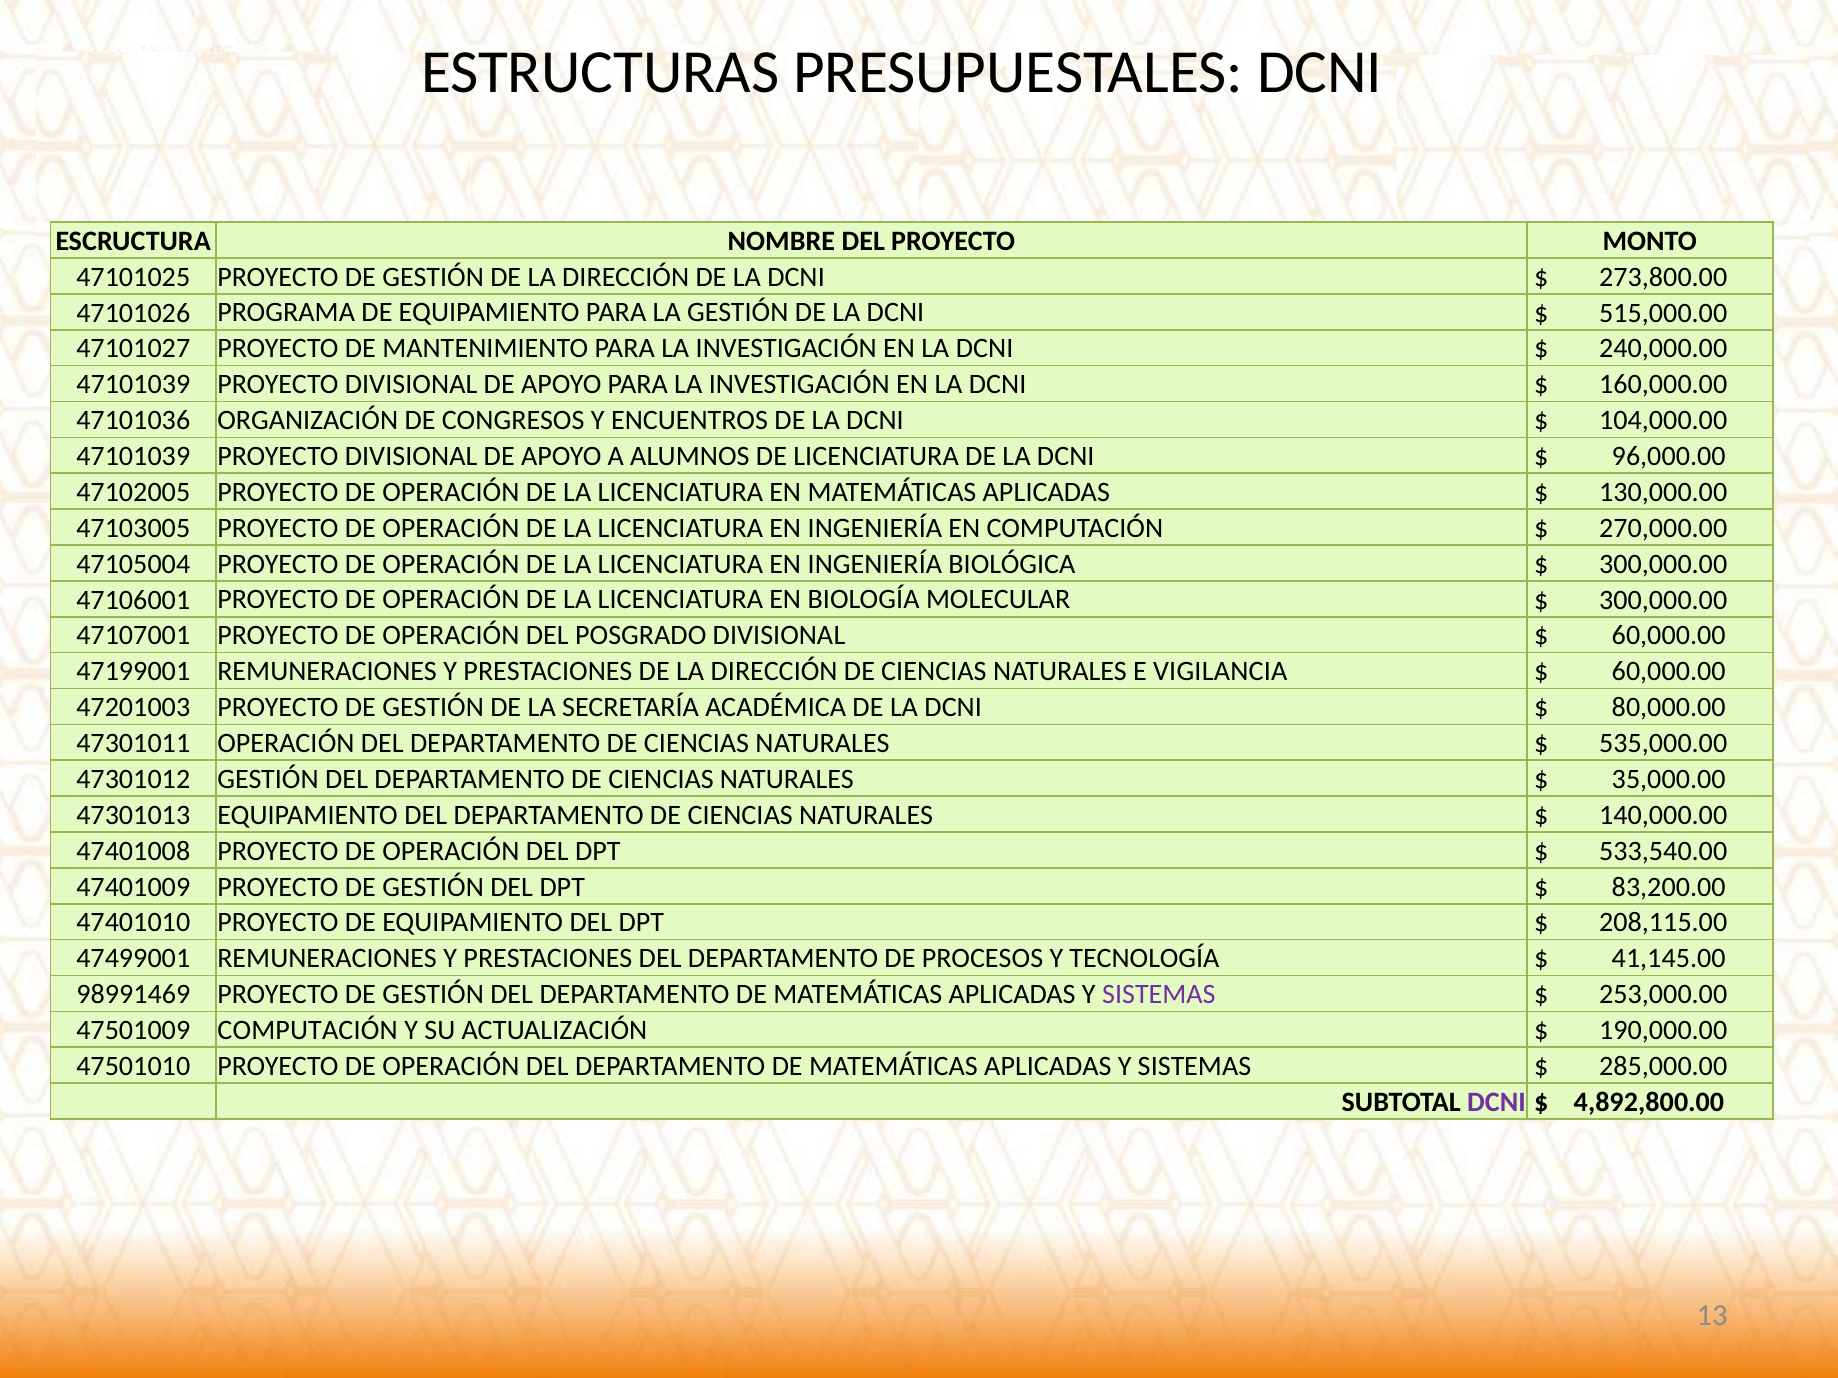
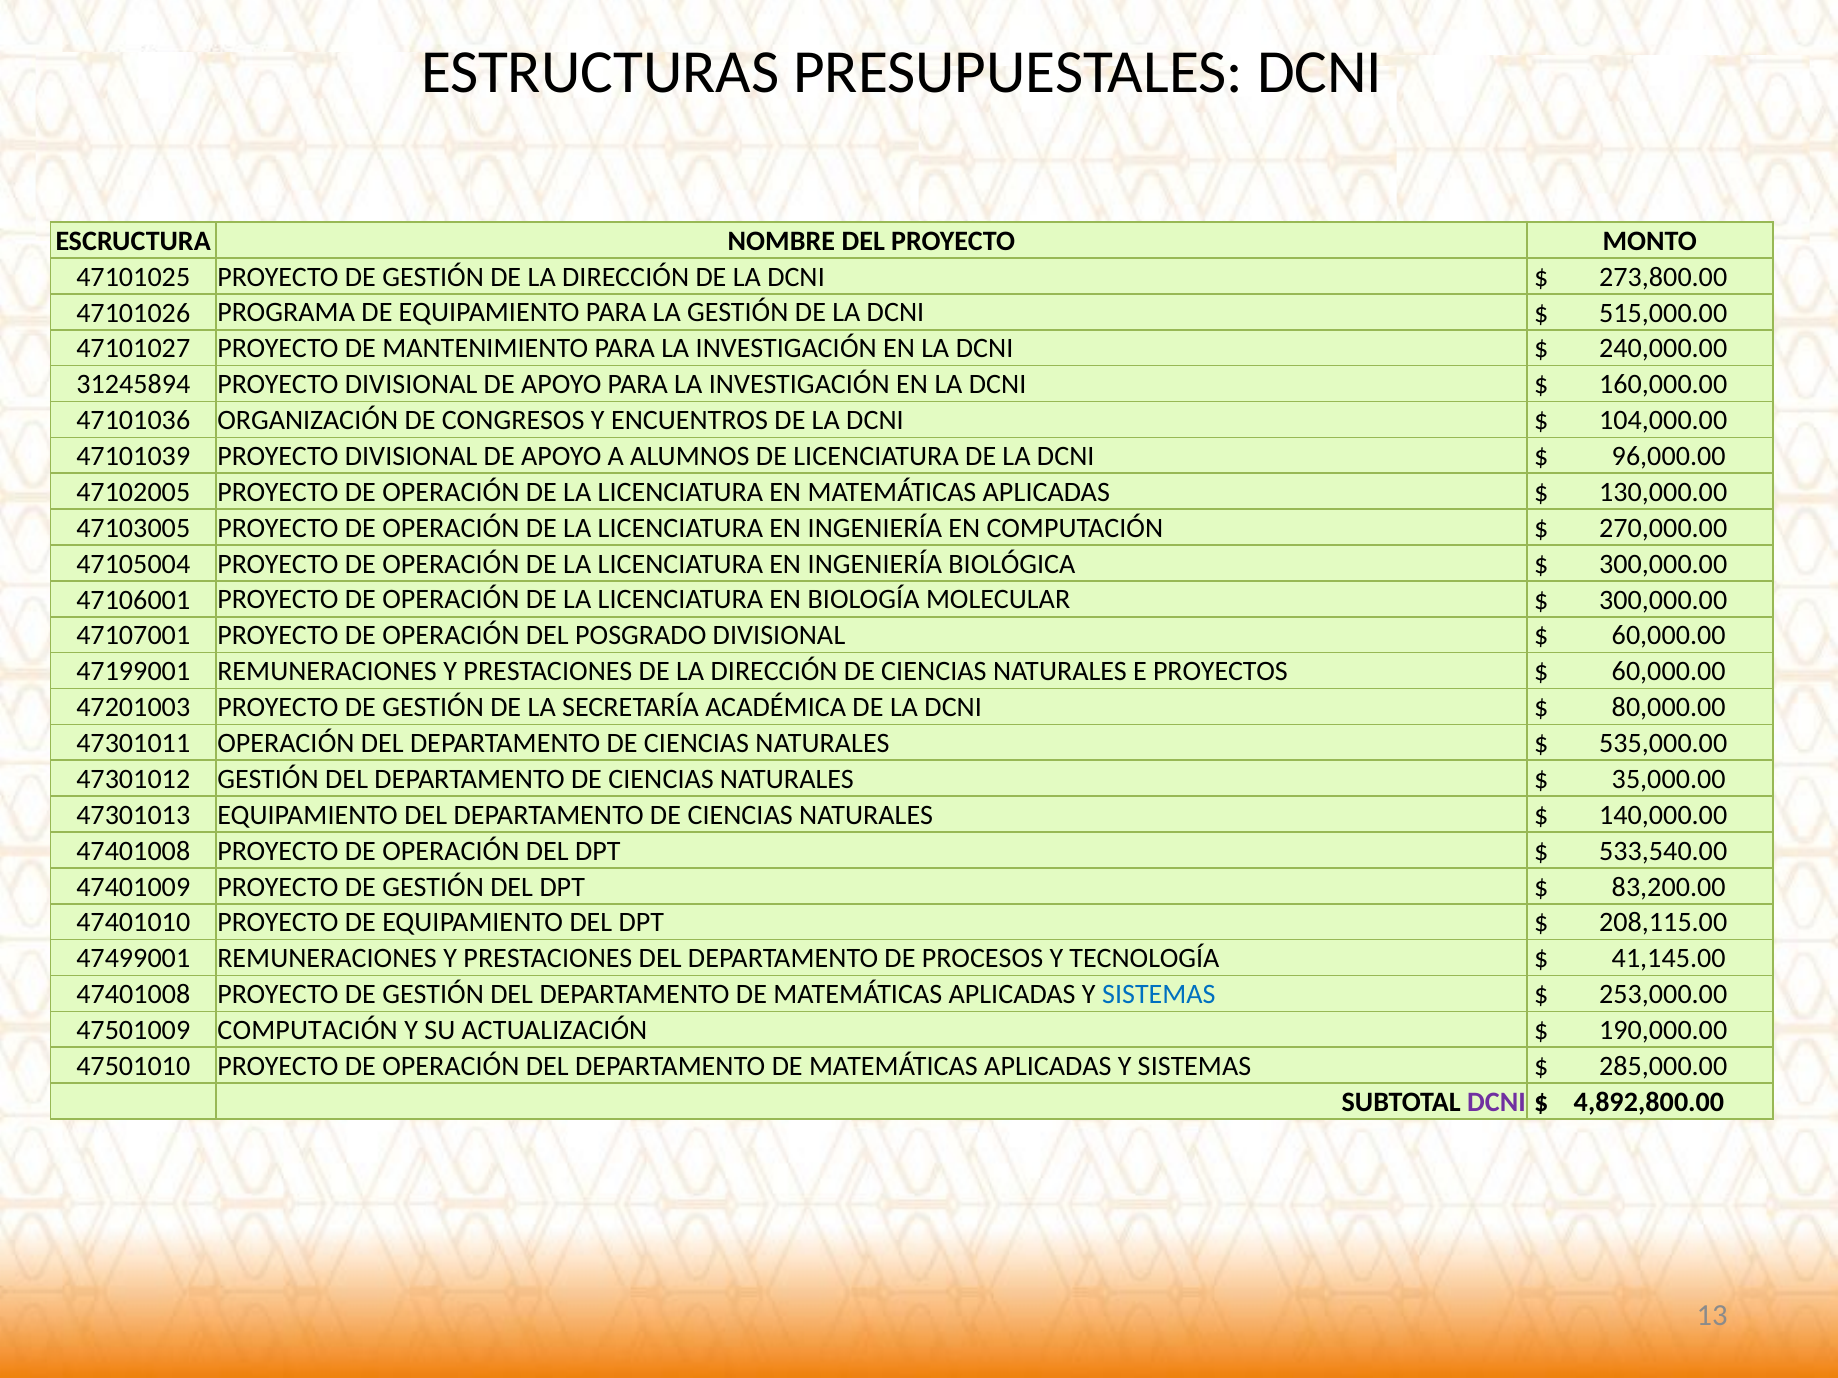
47101039 at (133, 385): 47101039 -> 31245894
VIGILANCIA: VIGILANCIA -> PROYECTOS
98991469 at (133, 995): 98991469 -> 47401008
SISTEMAS at (1159, 995) colour: purple -> blue
